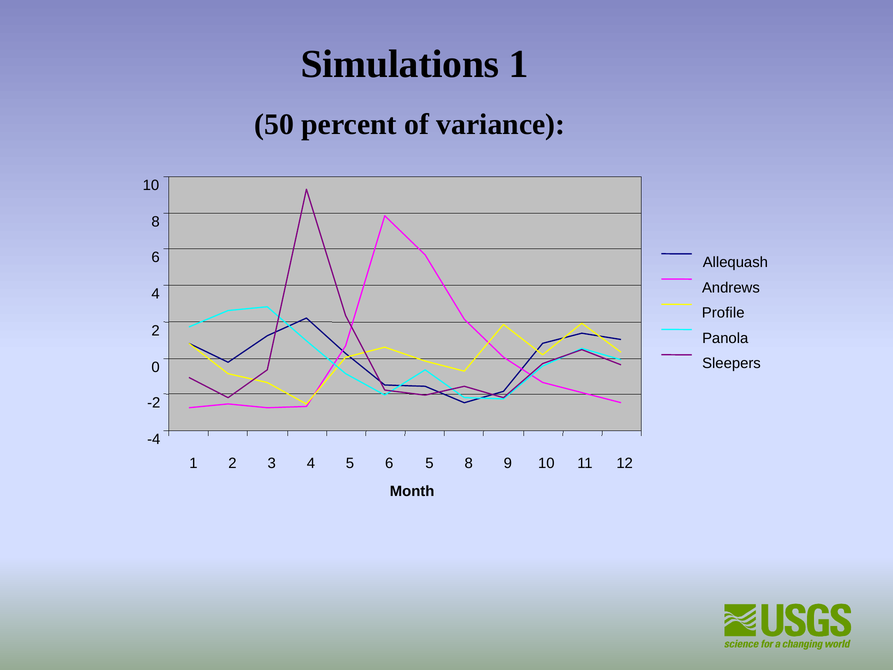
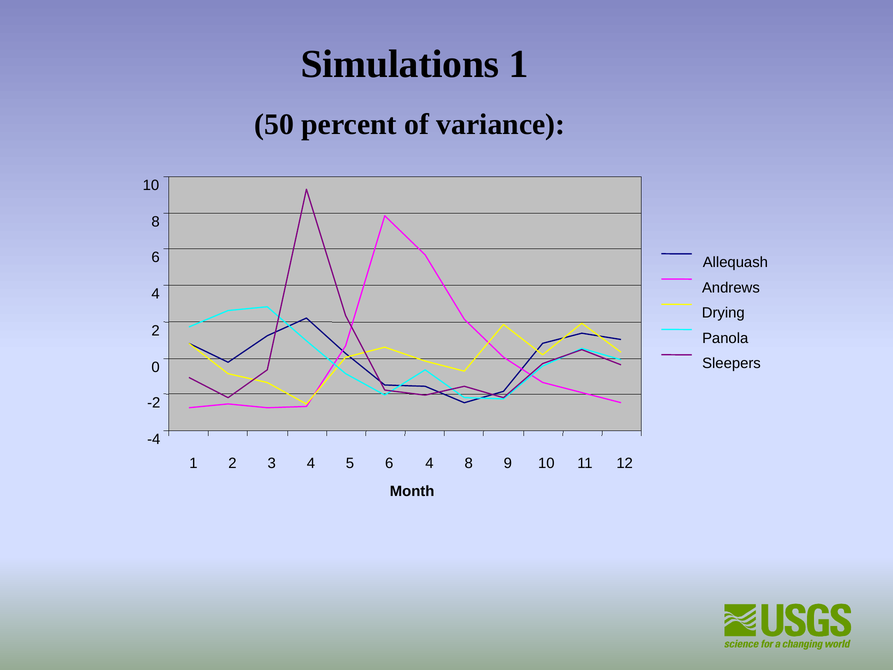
Profile: Profile -> Drying
6 5: 5 -> 4
